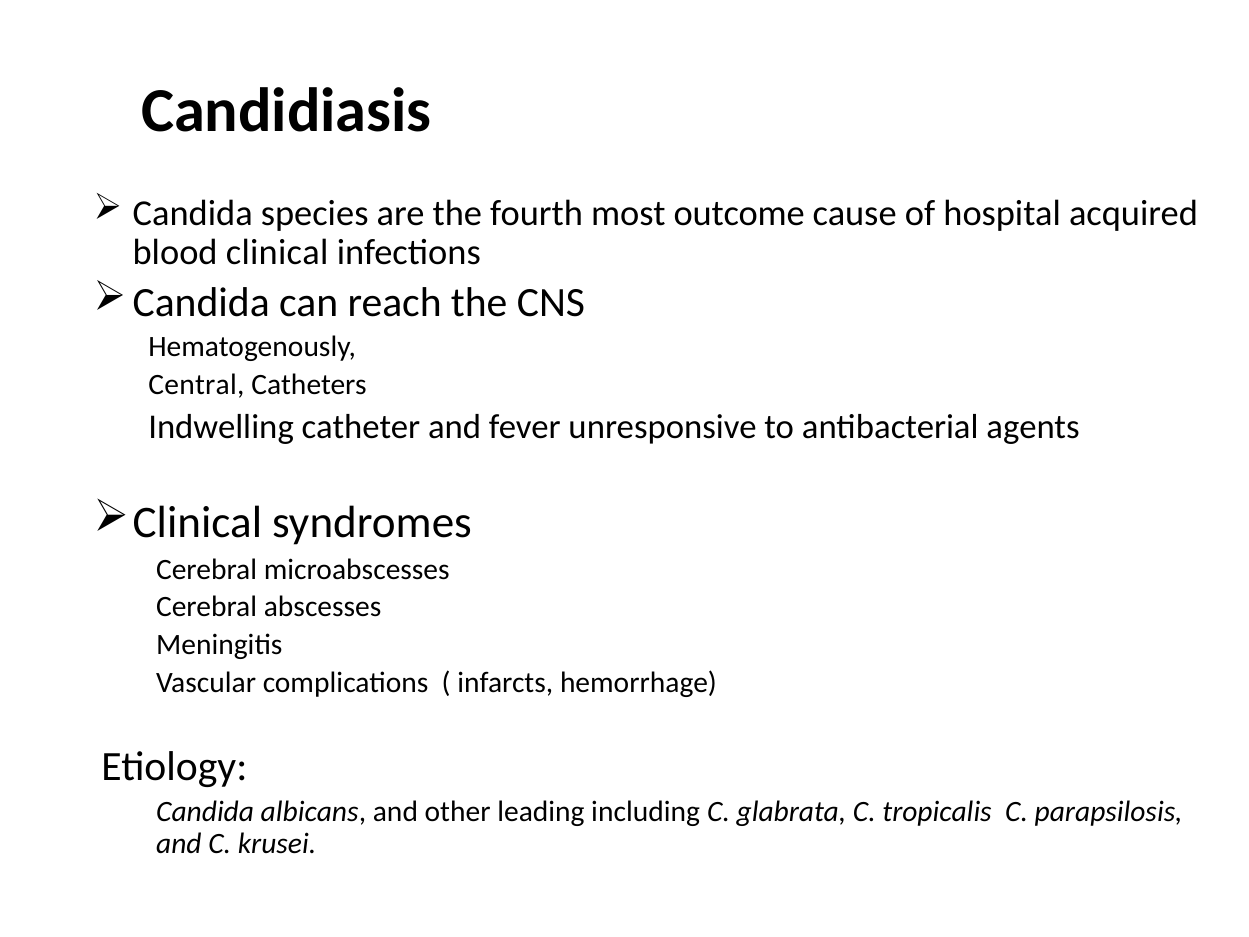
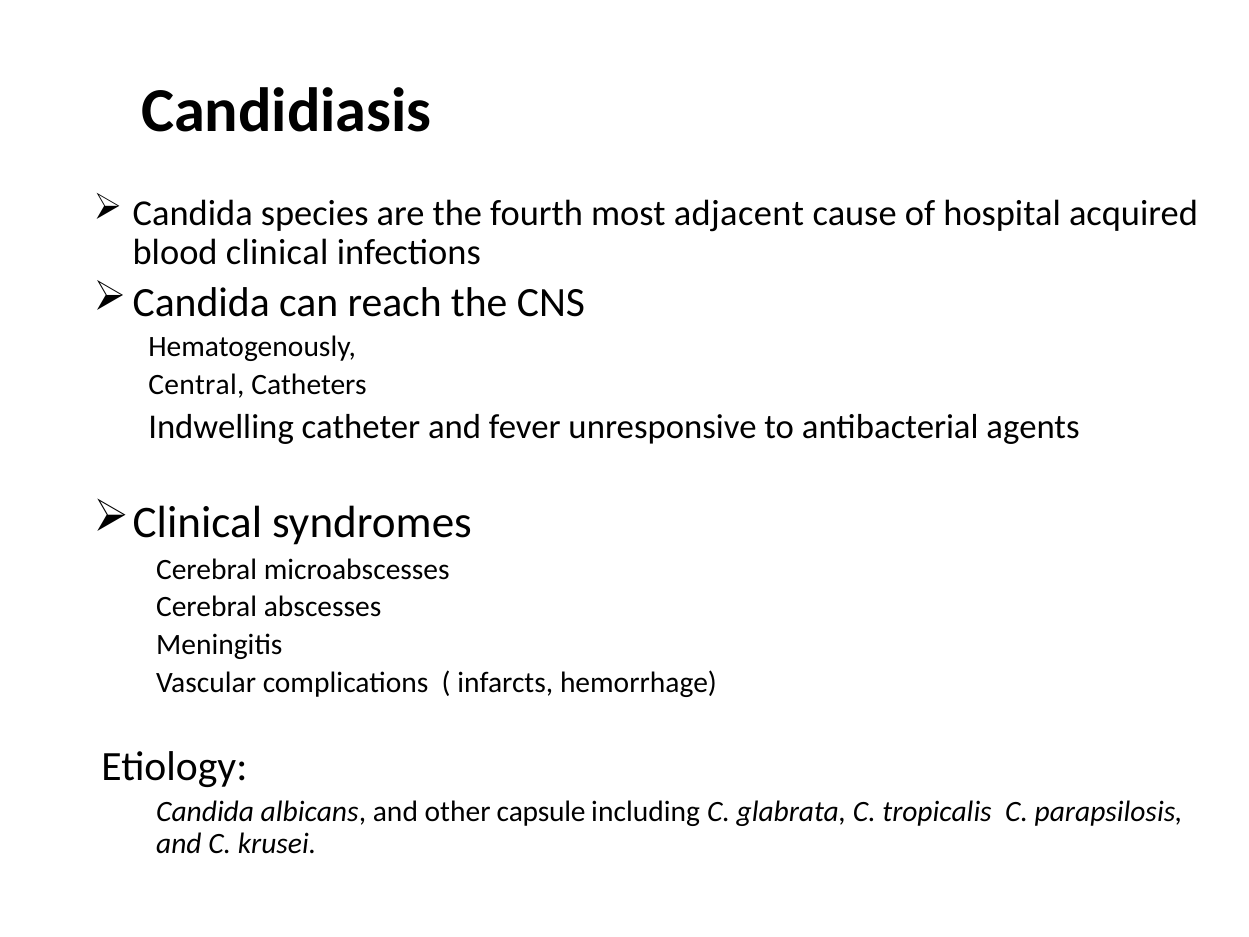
outcome: outcome -> adjacent
leading: leading -> capsule
